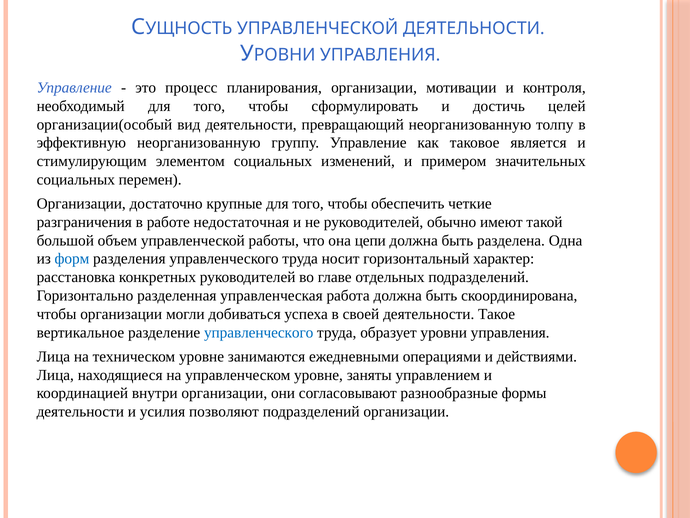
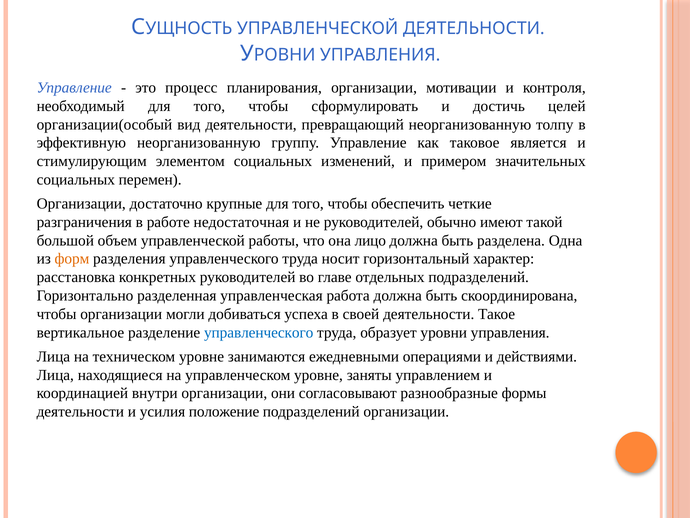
цепи: цепи -> лицо
форм colour: blue -> orange
позволяют: позволяют -> положение
